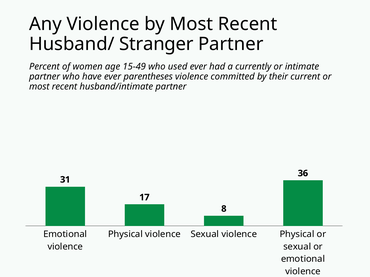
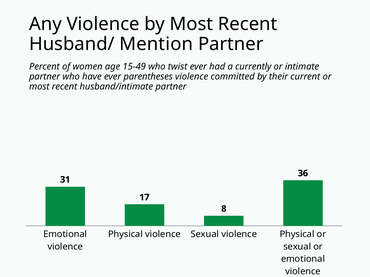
Stranger: Stranger -> Mention
used: used -> twist
